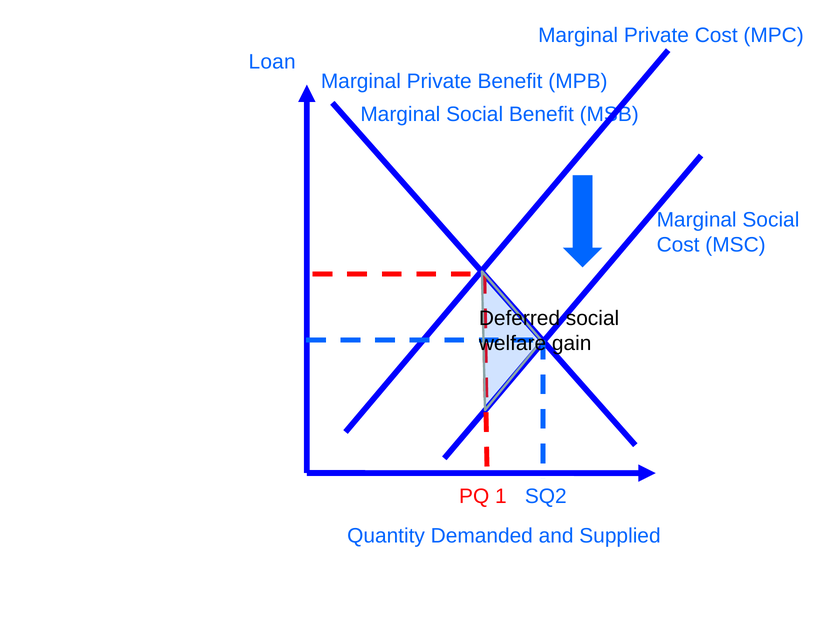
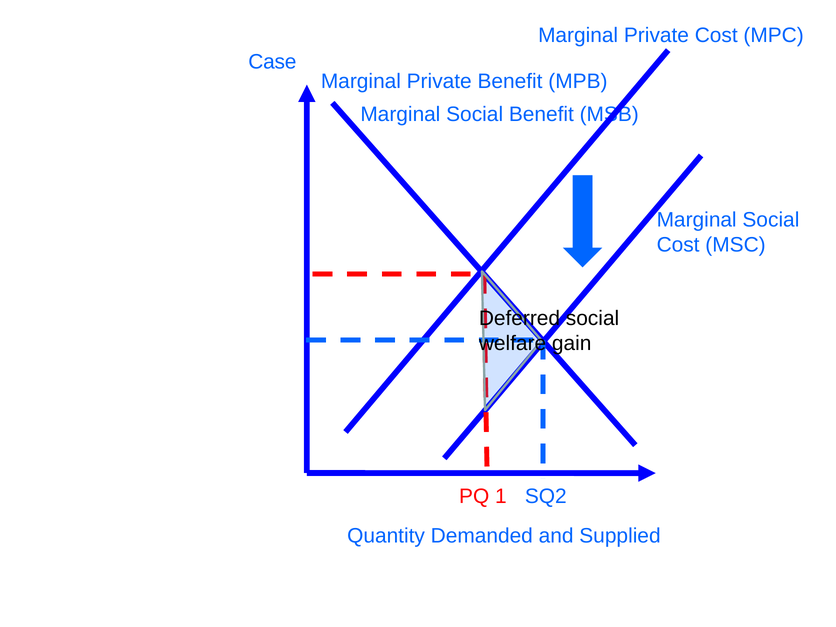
Loan: Loan -> Case
